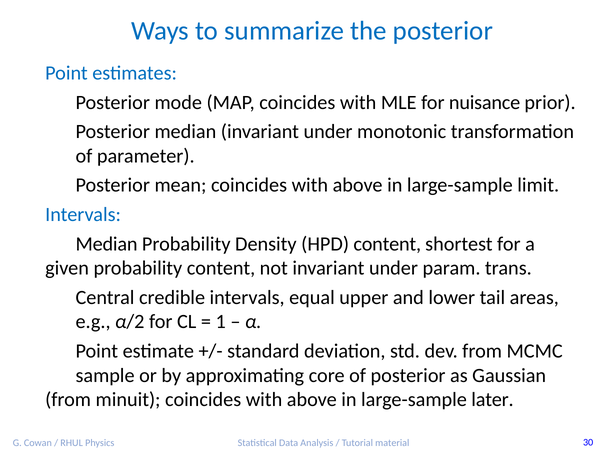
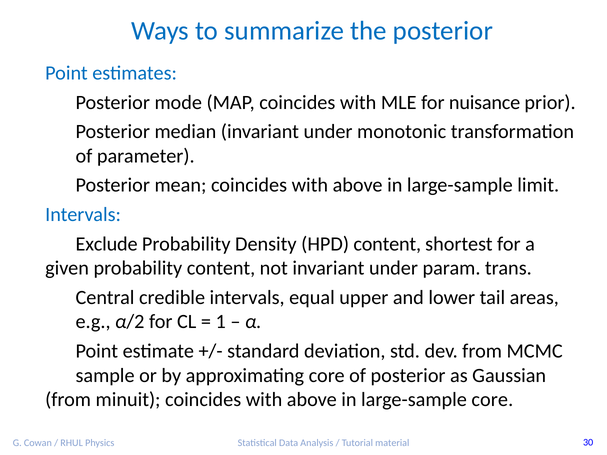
Median at (107, 244): Median -> Exclude
large-sample later: later -> core
